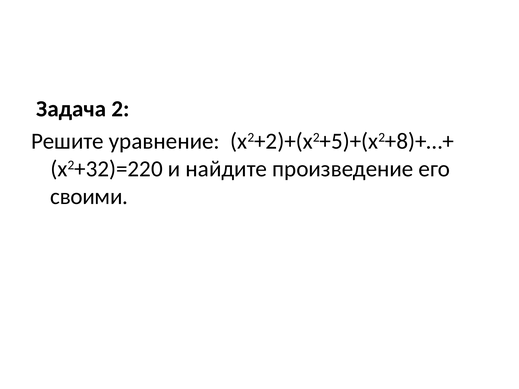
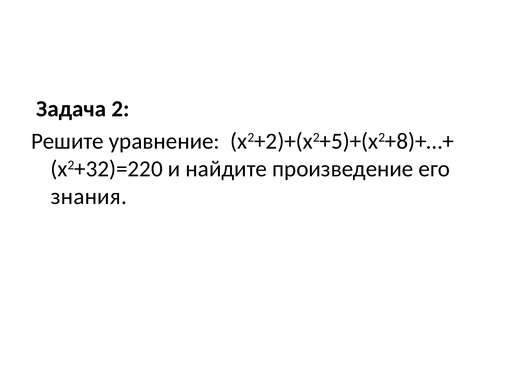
своими: своими -> знания
